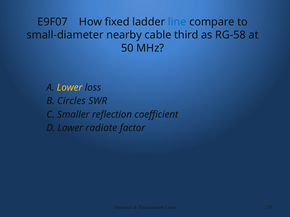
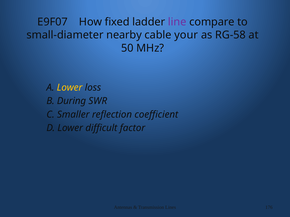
line colour: blue -> purple
third: third -> your
Circles: Circles -> During
radiate: radiate -> difficult
